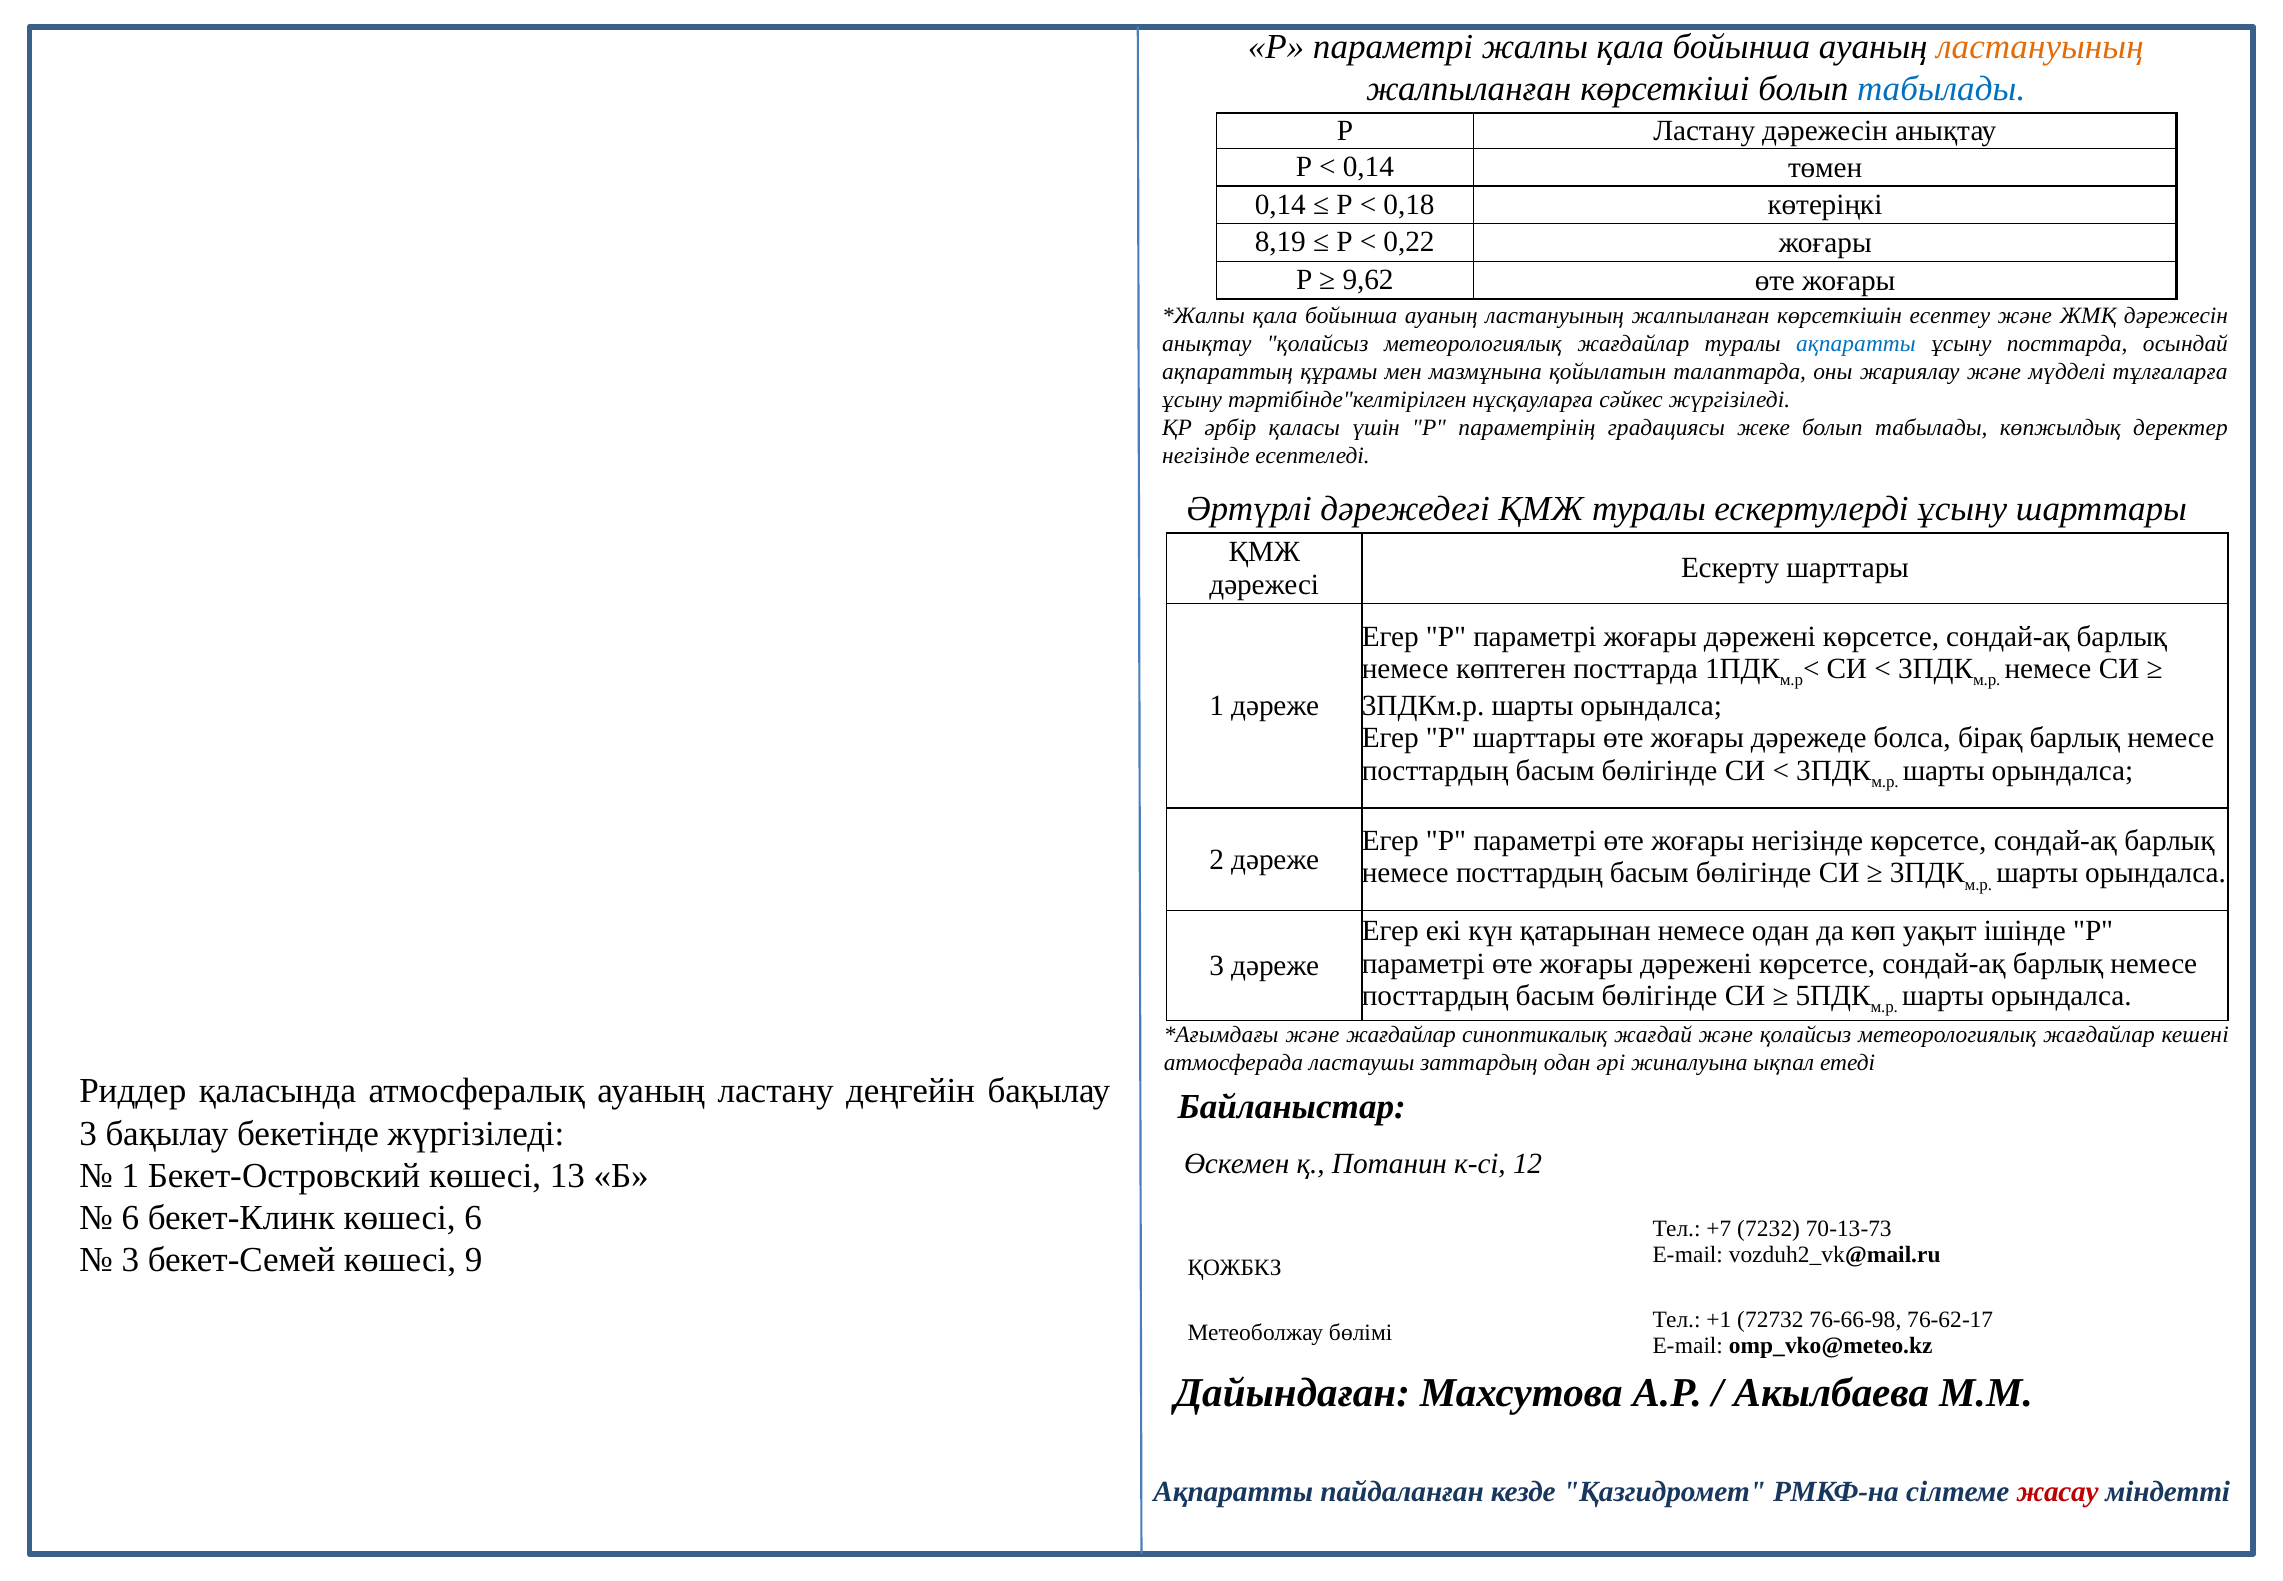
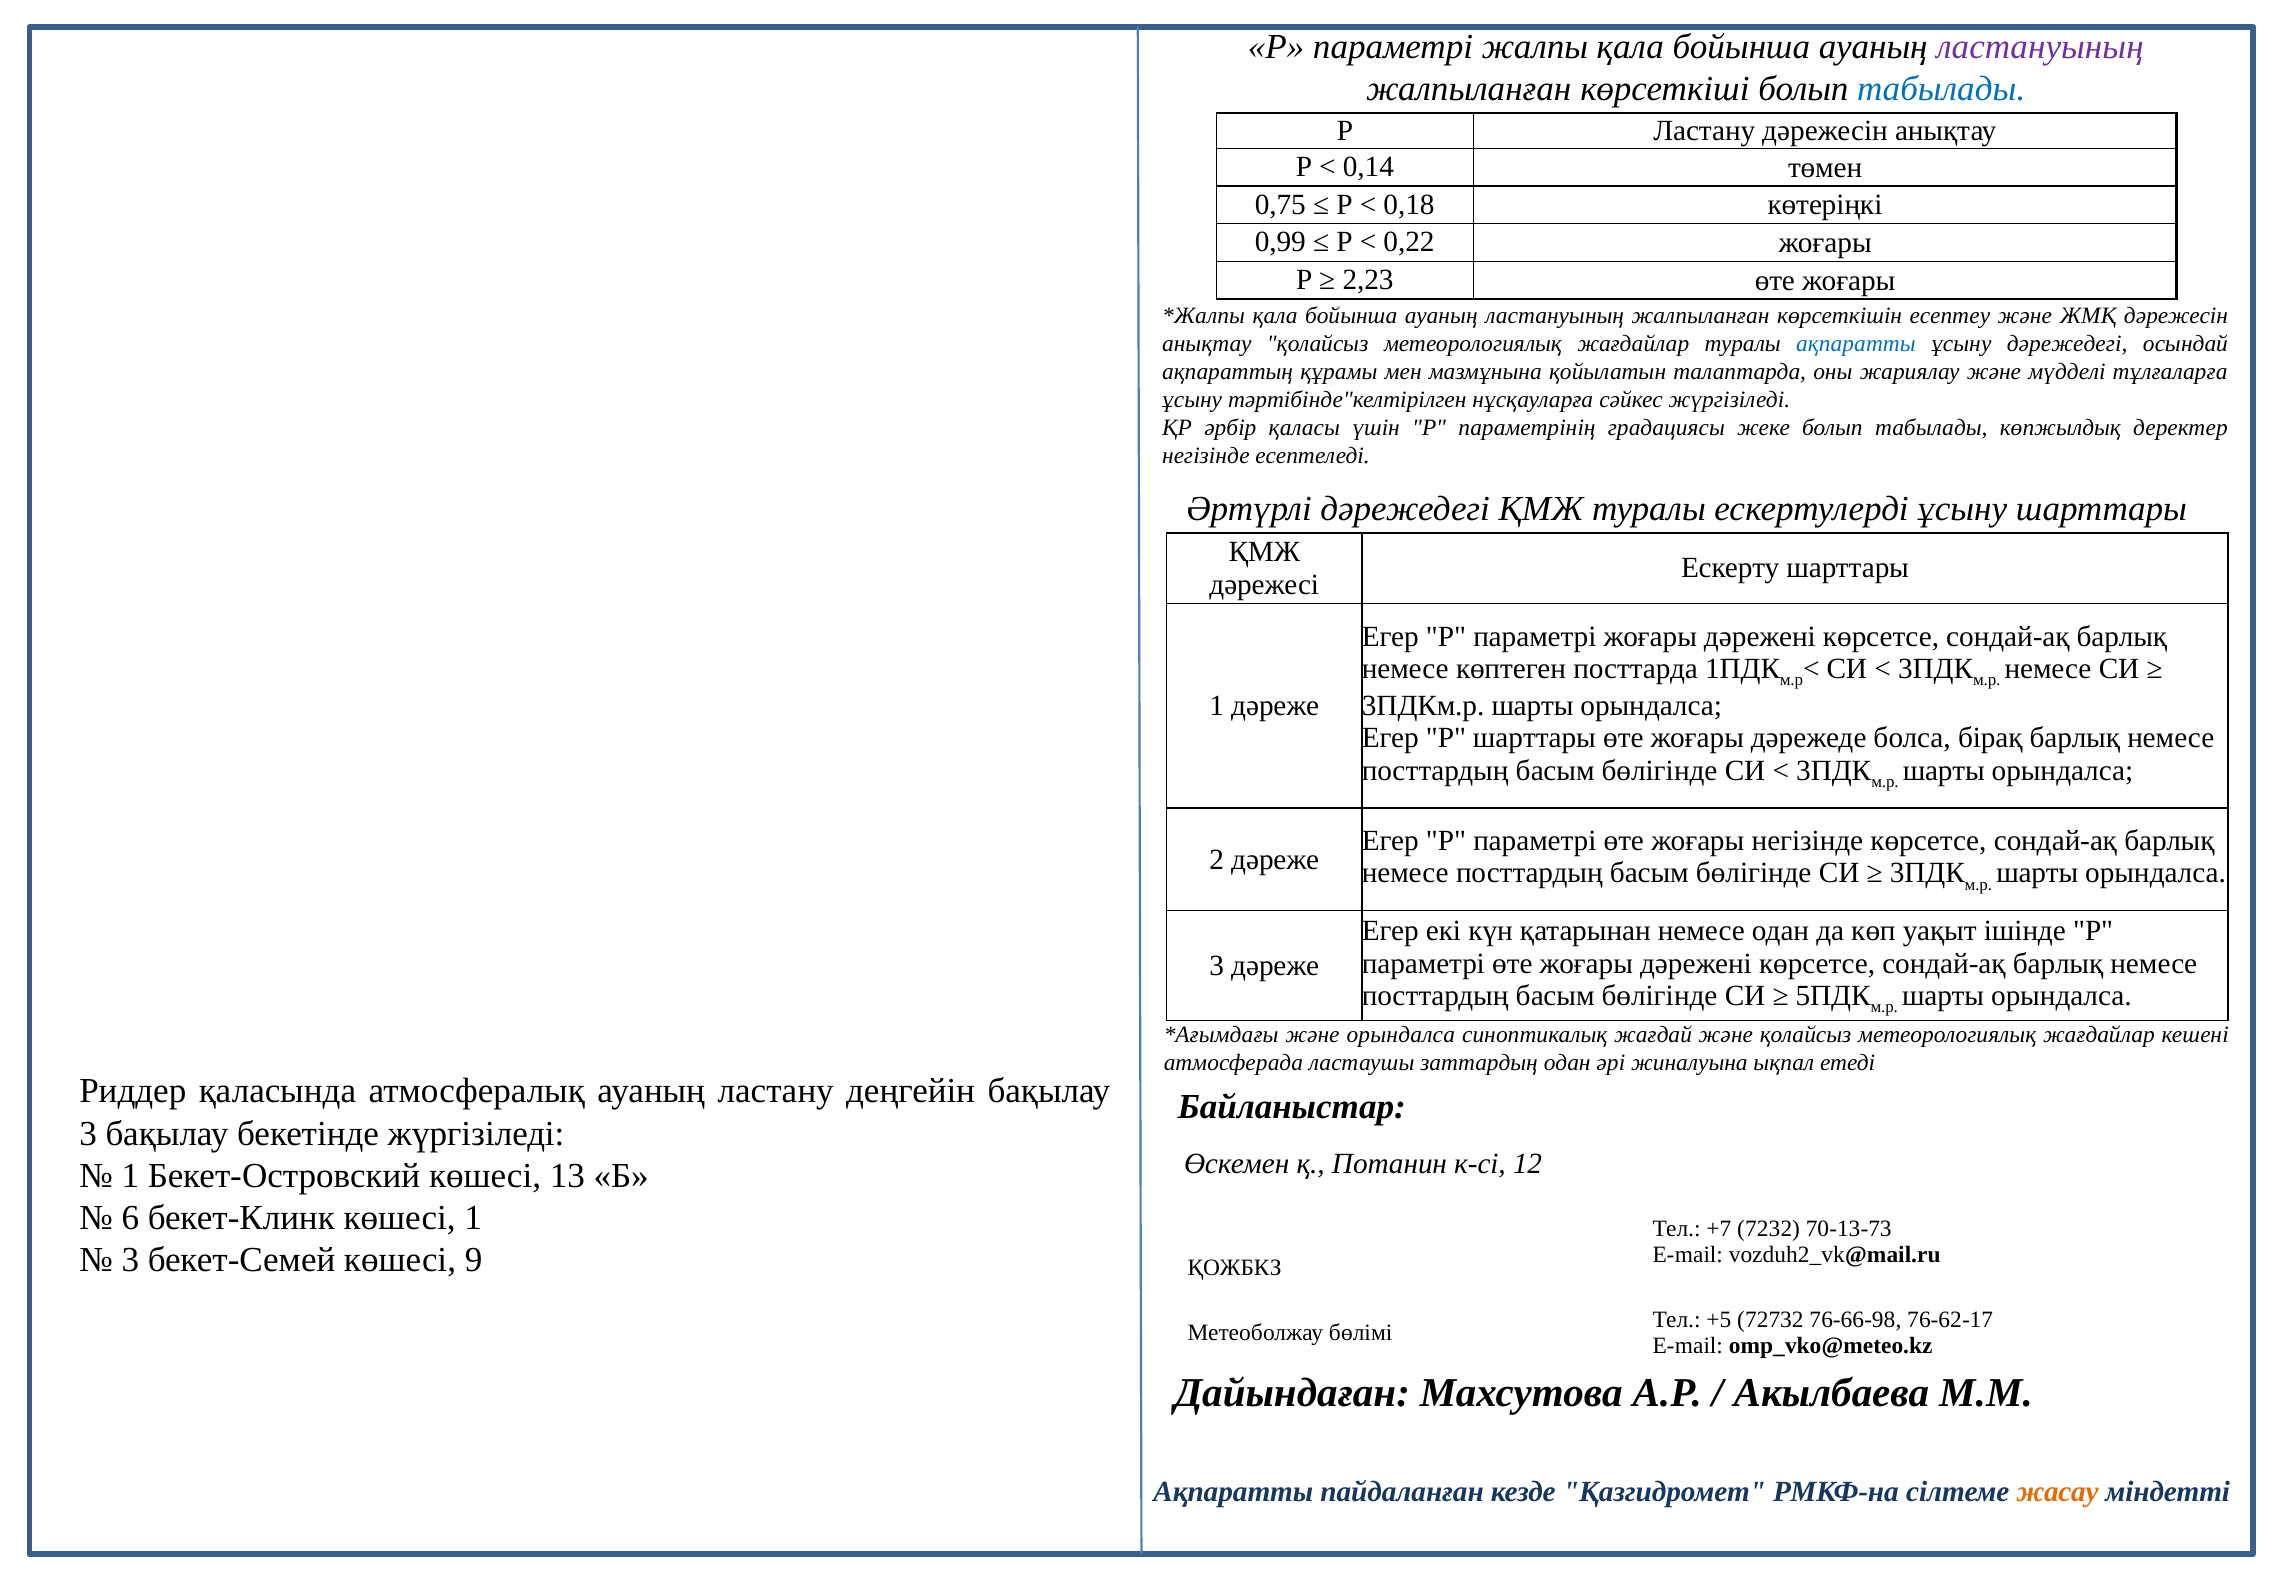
ластануының at (2040, 47) colour: orange -> purple
0,14 at (1280, 205): 0,14 -> 0,75
8,19: 8,19 -> 0,99
9,62: 9,62 -> 2,23
ұсыну посттарда: посттарда -> дәрежедегі
және жағдайлар: жағдайлар -> орындалса
көшесі 6: 6 -> 1
+1: +1 -> +5
жасау colour: red -> orange
